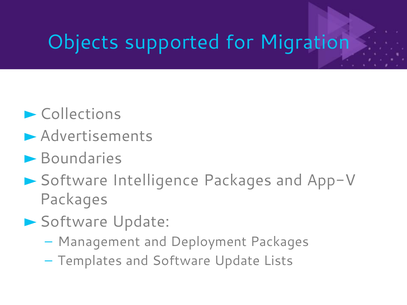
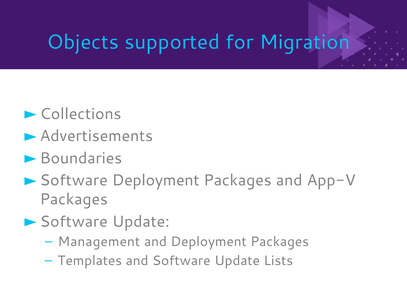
Intelligence at (156, 181): Intelligence -> Deployment
